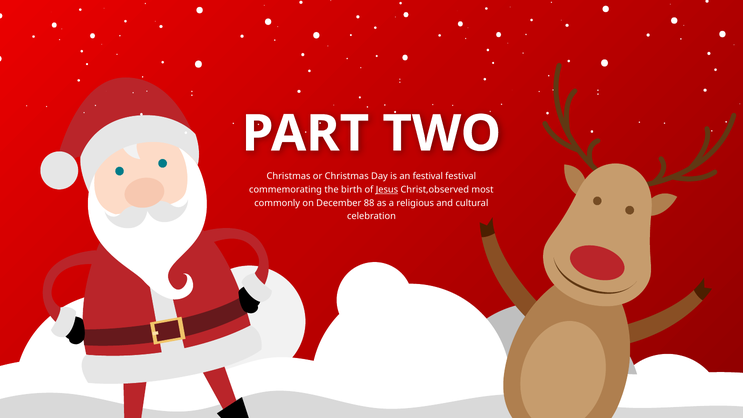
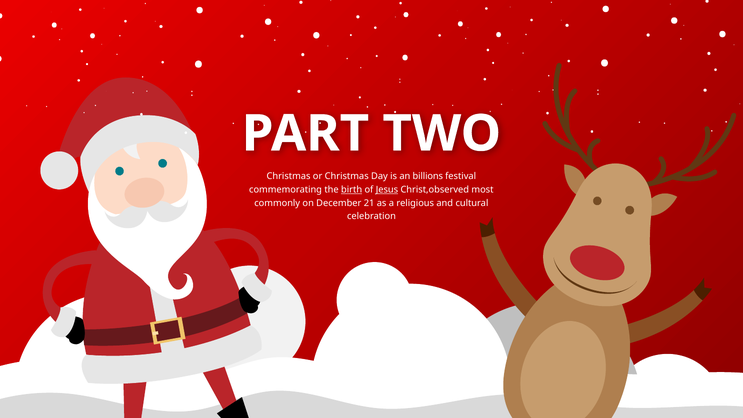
an festival: festival -> billions
birth underline: none -> present
88: 88 -> 21
